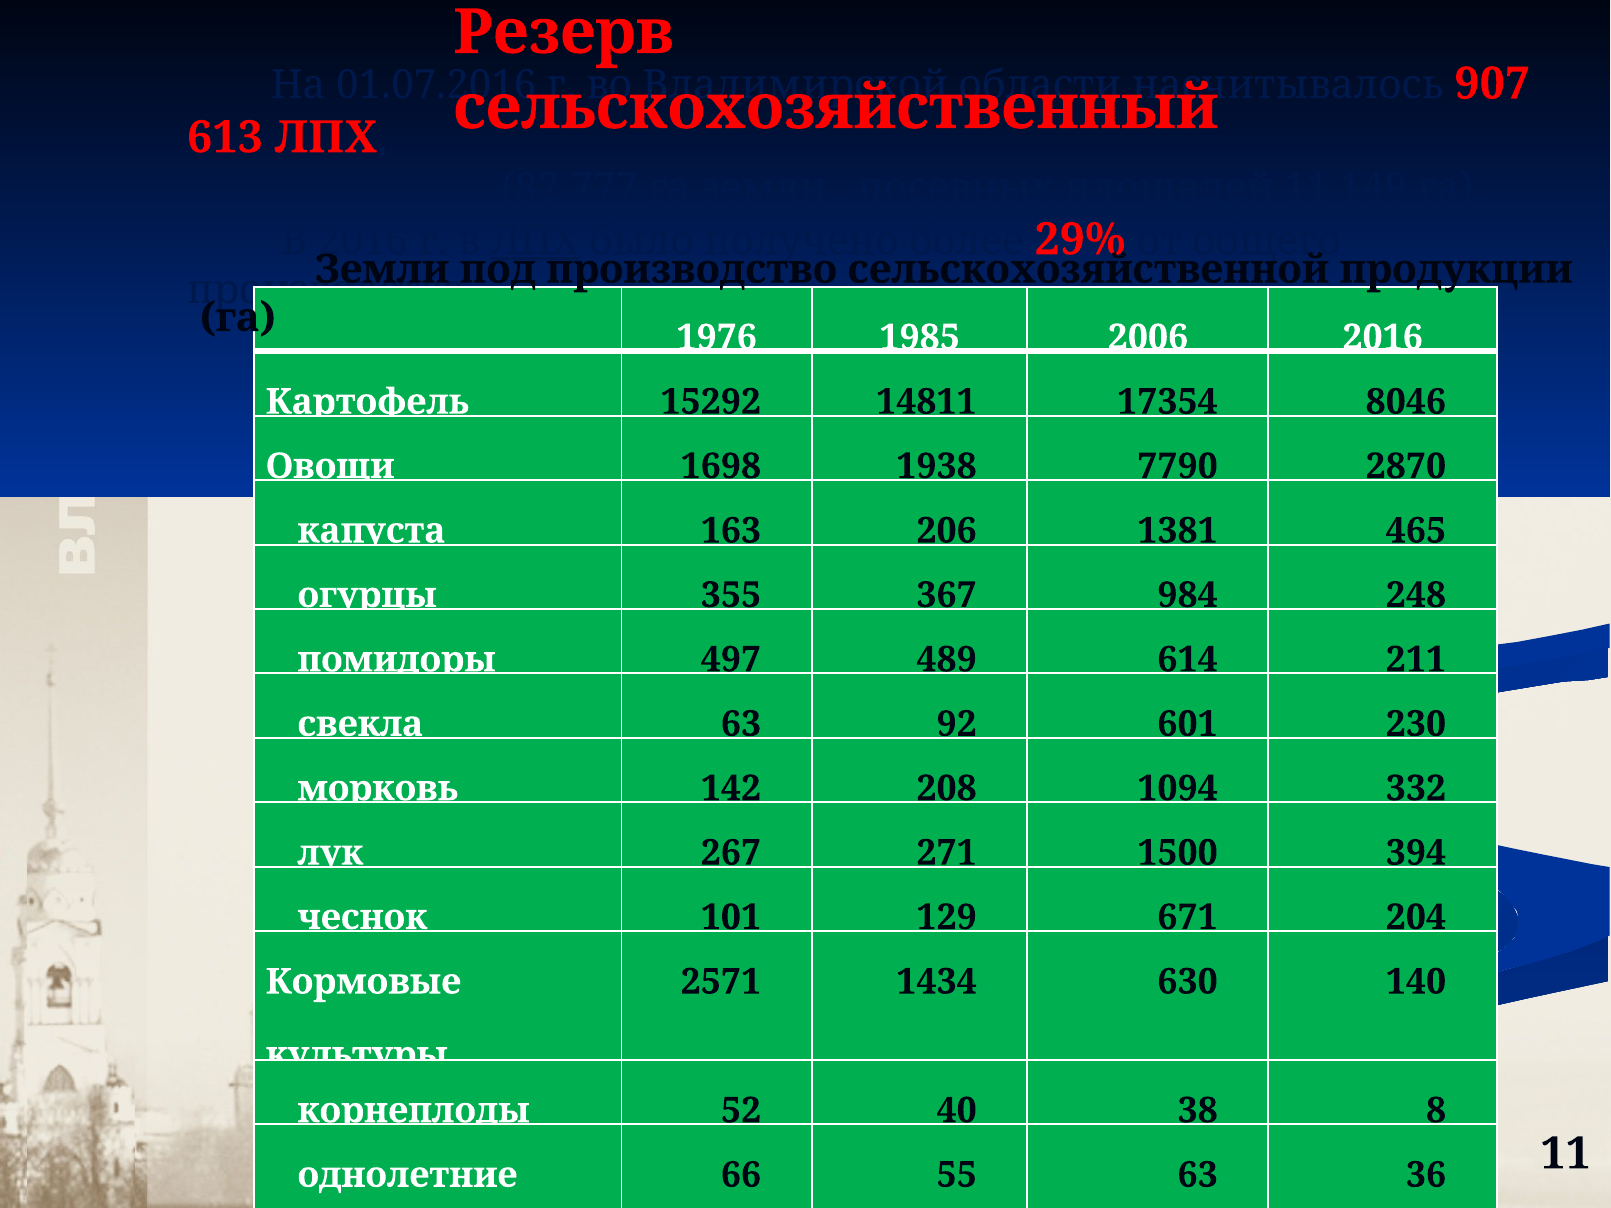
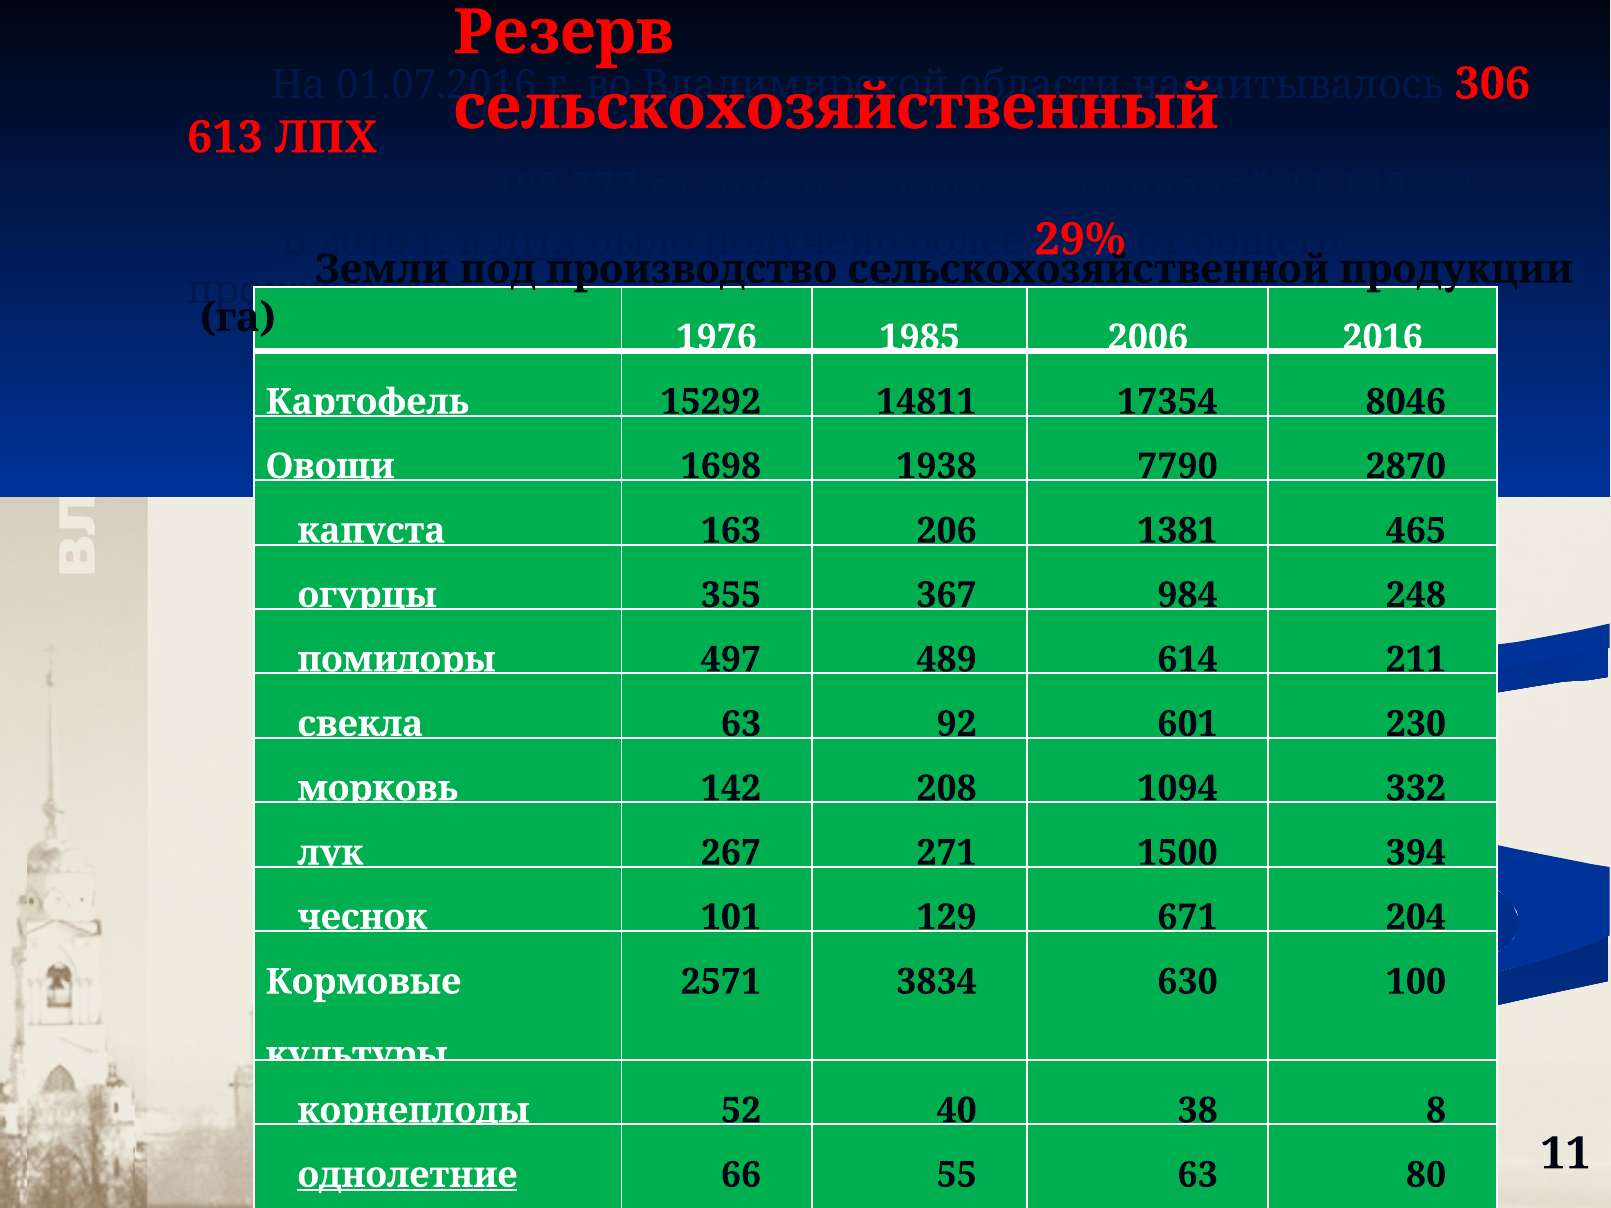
907: 907 -> 306
1434: 1434 -> 3834
140: 140 -> 100
однолетние underline: none -> present
36: 36 -> 80
